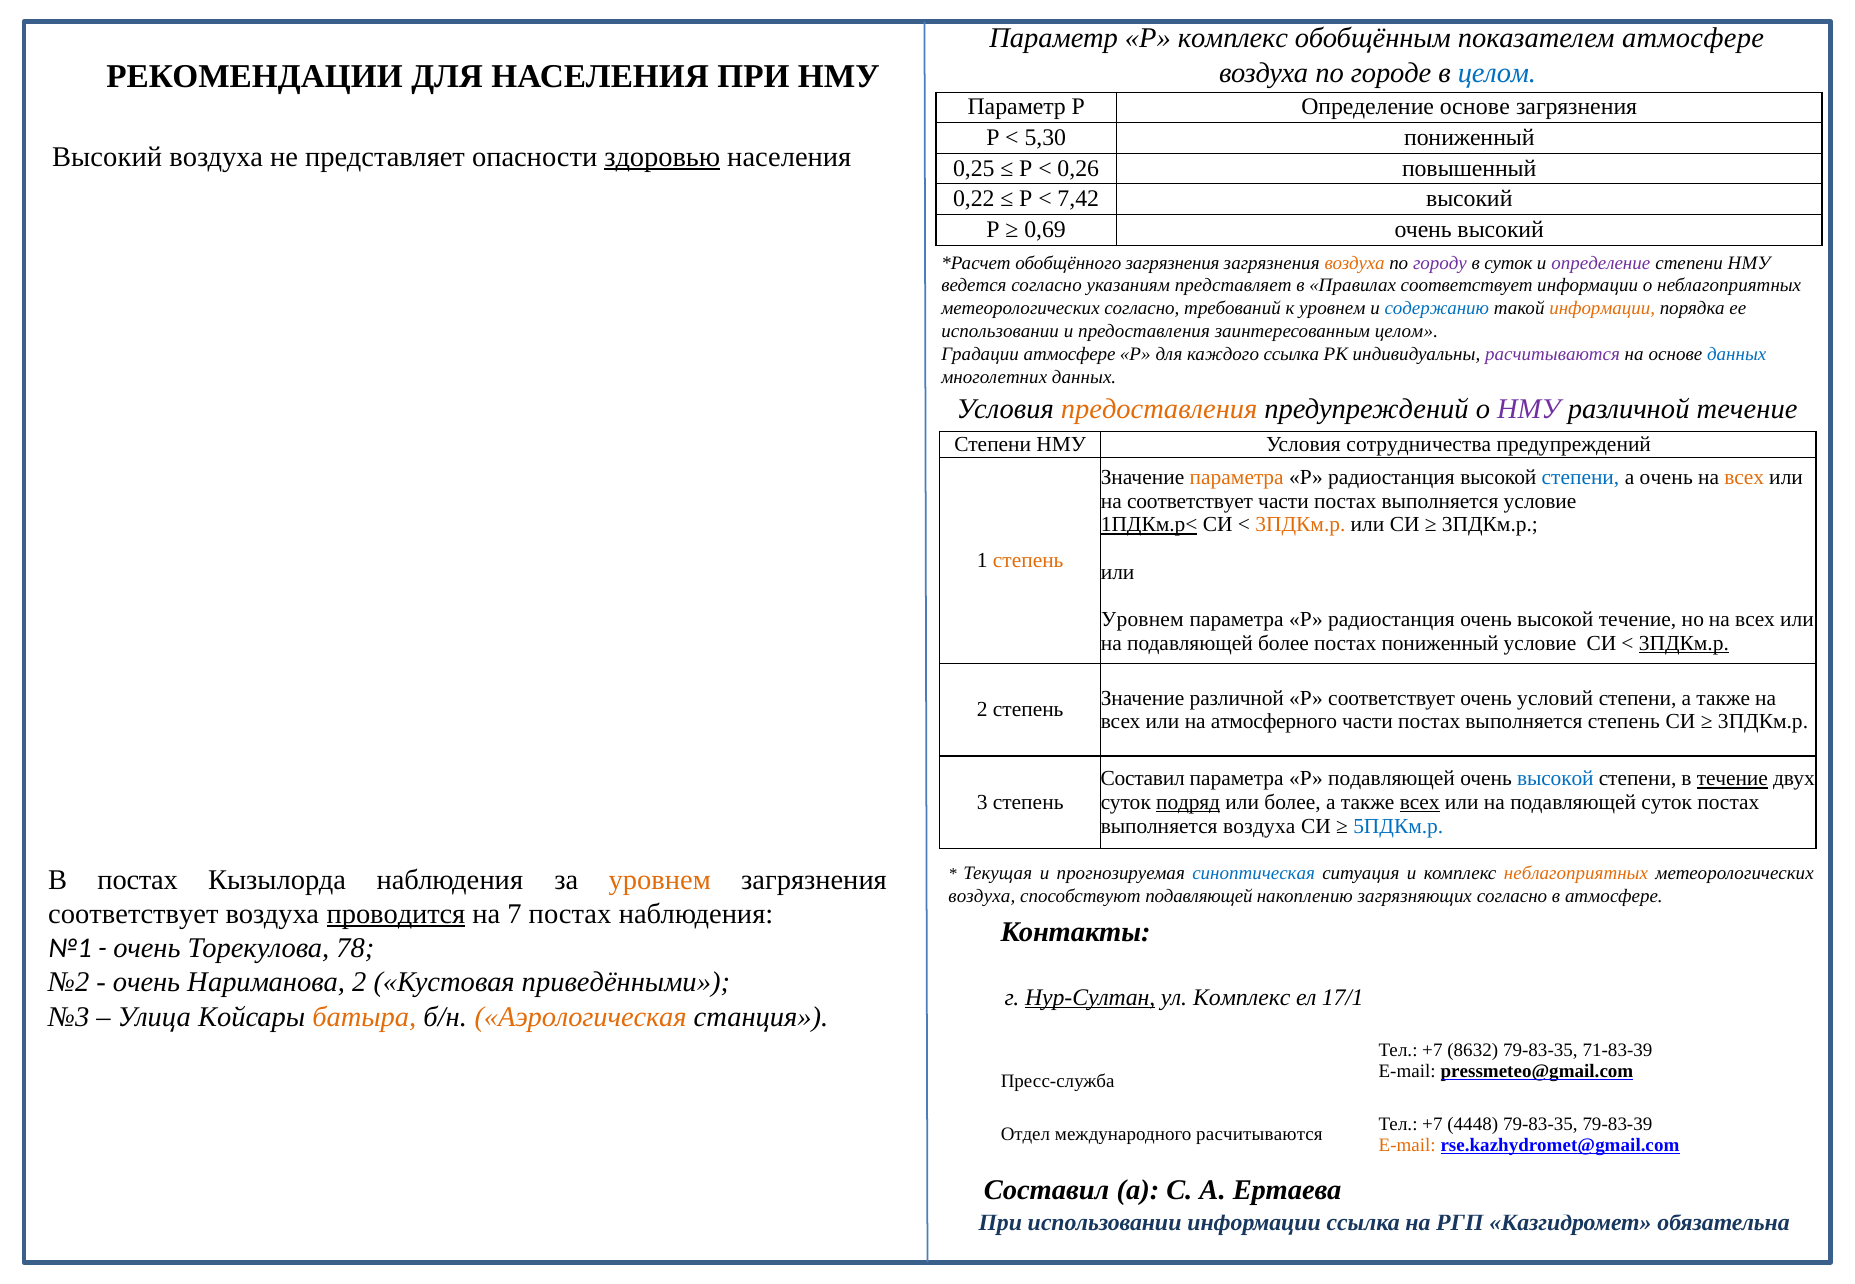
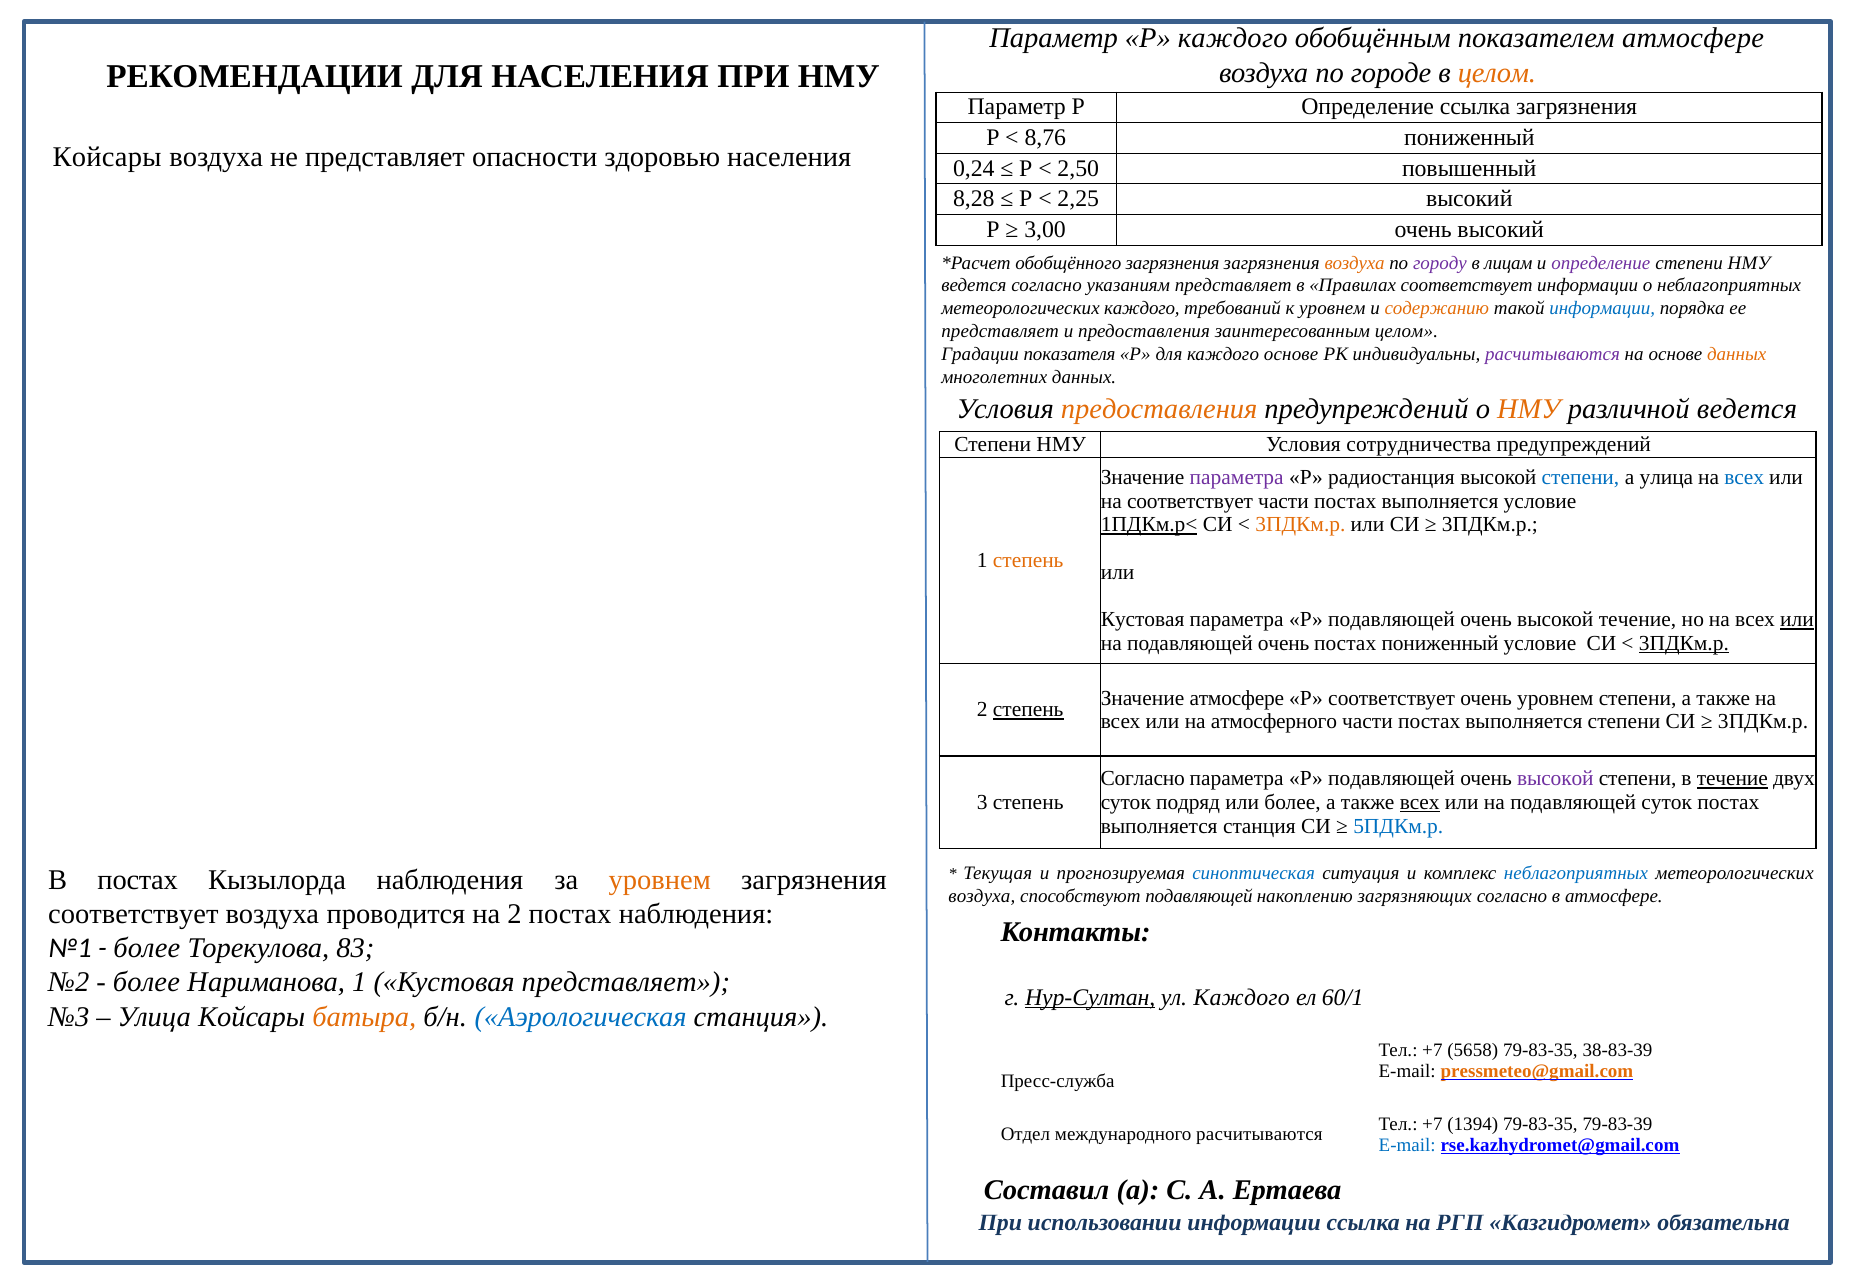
Р комплекс: комплекс -> каждого
целом at (1497, 73) colour: blue -> orange
Определение основе: основе -> ссылка
5,30: 5,30 -> 8,76
Высокий at (107, 157): Высокий -> Койсары
здоровью underline: present -> none
0,25: 0,25 -> 0,24
0,26: 0,26 -> 2,50
0,22: 0,22 -> 8,28
7,42: 7,42 -> 2,25
0,69: 0,69 -> 3,00
в суток: суток -> лицам
метеорологических согласно: согласно -> каждого
содержанию colour: blue -> orange
информации at (1602, 309) colour: orange -> blue
использовании at (1000, 331): использовании -> представляет
Градации атмосфере: атмосфере -> показателя
каждого ссылка: ссылка -> основе
данных at (1737, 354) colour: blue -> orange
НМУ at (1529, 410) colour: purple -> orange
различной течение: течение -> ведется
параметра at (1237, 477) colour: orange -> purple
а очень: очень -> улица
всех at (1744, 477) colour: orange -> blue
Уровнем at (1142, 620): Уровнем -> Кустовая
радиостанция at (1391, 620): радиостанция -> подавляющей
или at (1797, 620) underline: none -> present
на подавляющей более: более -> очень
Значение различной: различной -> атмосфере
очень условий: условий -> уровнем
степень at (1028, 710) underline: none -> present
выполняется степень: степень -> степени
Составил at (1143, 779): Составил -> Согласно
высокой at (1555, 779) colour: blue -> purple
подряд underline: present -> none
выполняется воздуха: воздуха -> станция
неблагоприятных at (1576, 873) colour: orange -> blue
проводится underline: present -> none
на 7: 7 -> 2
очень at (147, 948): очень -> более
78: 78 -> 83
очень at (147, 983): очень -> более
Нариманова 2: 2 -> 1
Кустовая приведёнными: приведёнными -> представляет
ул Комплекс: Комплекс -> Каждого
17/1: 17/1 -> 60/1
Аэрологическая colour: orange -> blue
8632: 8632 -> 5658
71-83-39: 71-83-39 -> 38-83-39
pressmeteo@gmail.com colour: black -> orange
4448: 4448 -> 1394
E-mail at (1407, 1145) colour: orange -> blue
